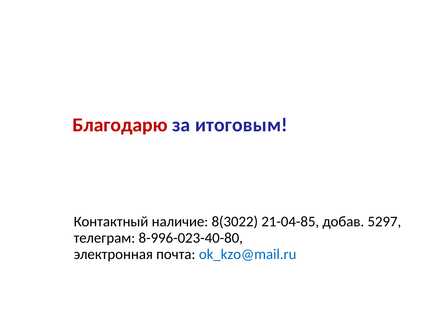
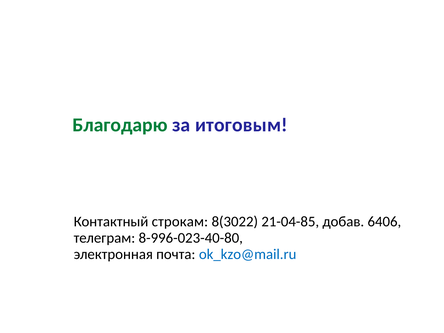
Благодарю colour: red -> green
наличие: наличие -> строкам
5297: 5297 -> 6406
